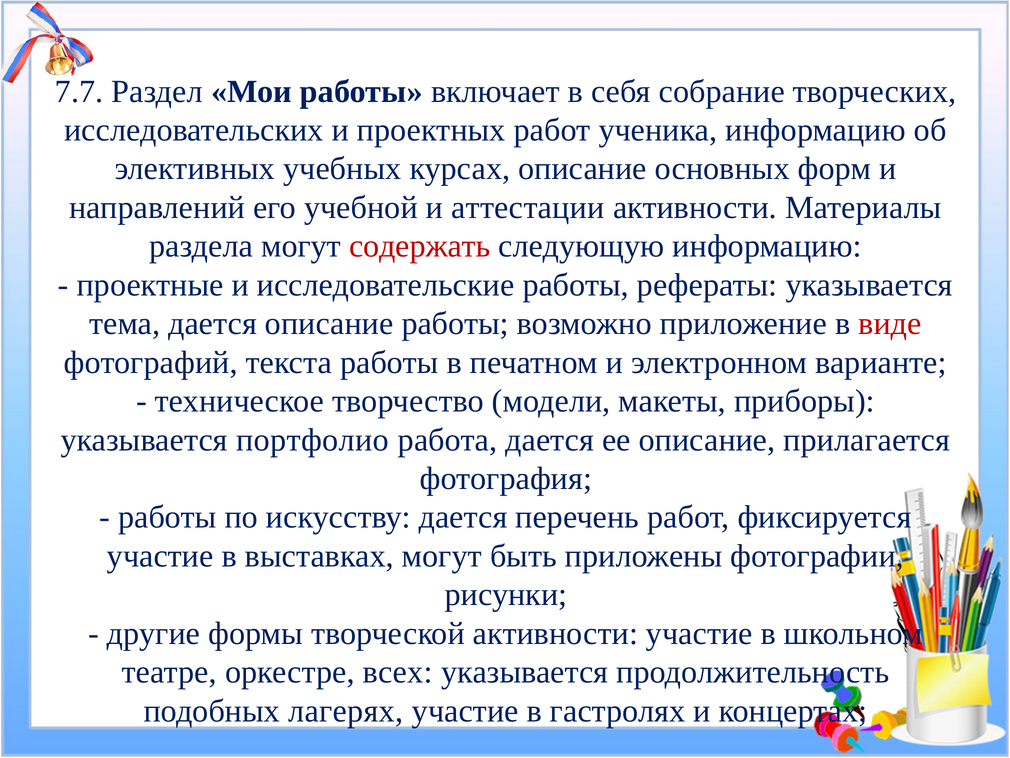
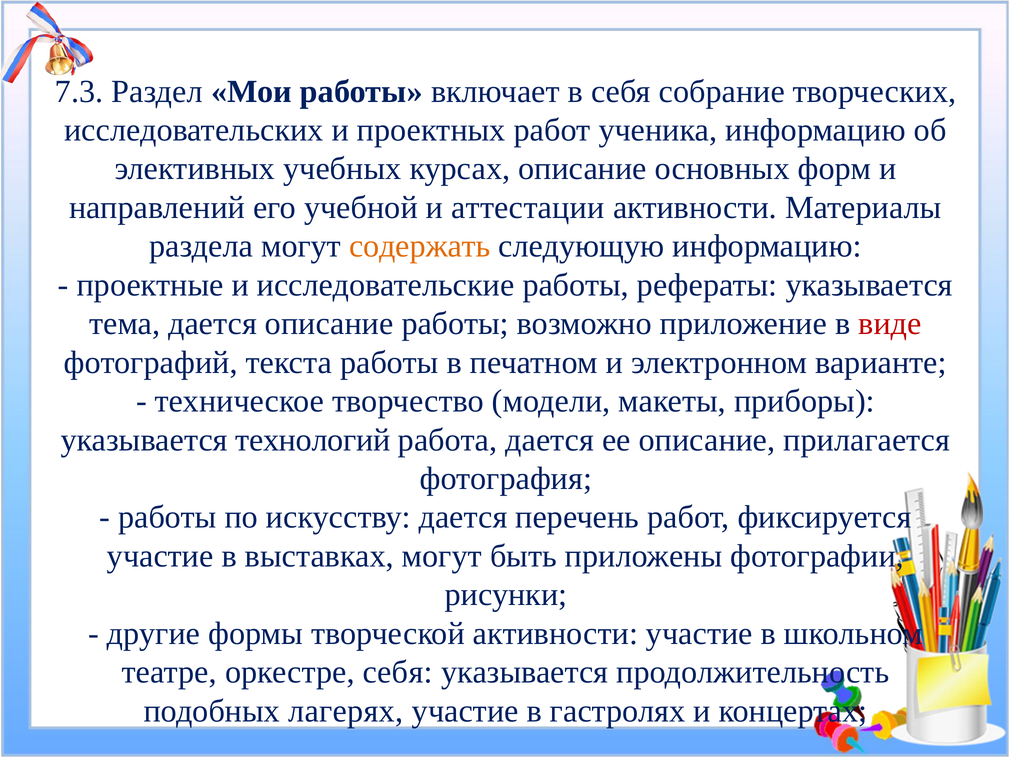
7.7: 7.7 -> 7.3
содержать colour: red -> orange
портфолио: портфолио -> технологий
оркестре всех: всех -> себя
